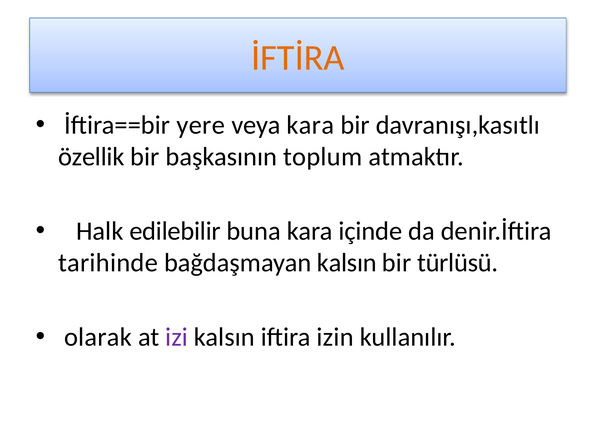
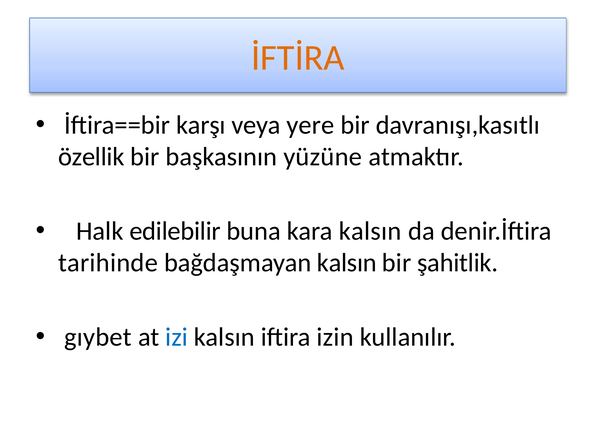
yere: yere -> karşı
veya kara: kara -> yere
toplum: toplum -> yüzüne
kara içinde: içinde -> kalsın
türlüsü: türlüsü -> şahitlik
olarak: olarak -> gıybet
izi colour: purple -> blue
